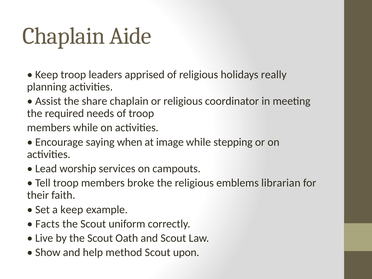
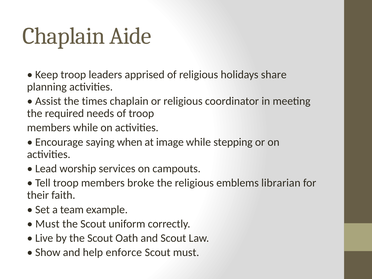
really: really -> share
share: share -> times
a keep: keep -> team
Facts at (47, 224): Facts -> Must
method: method -> enforce
Scout upon: upon -> must
